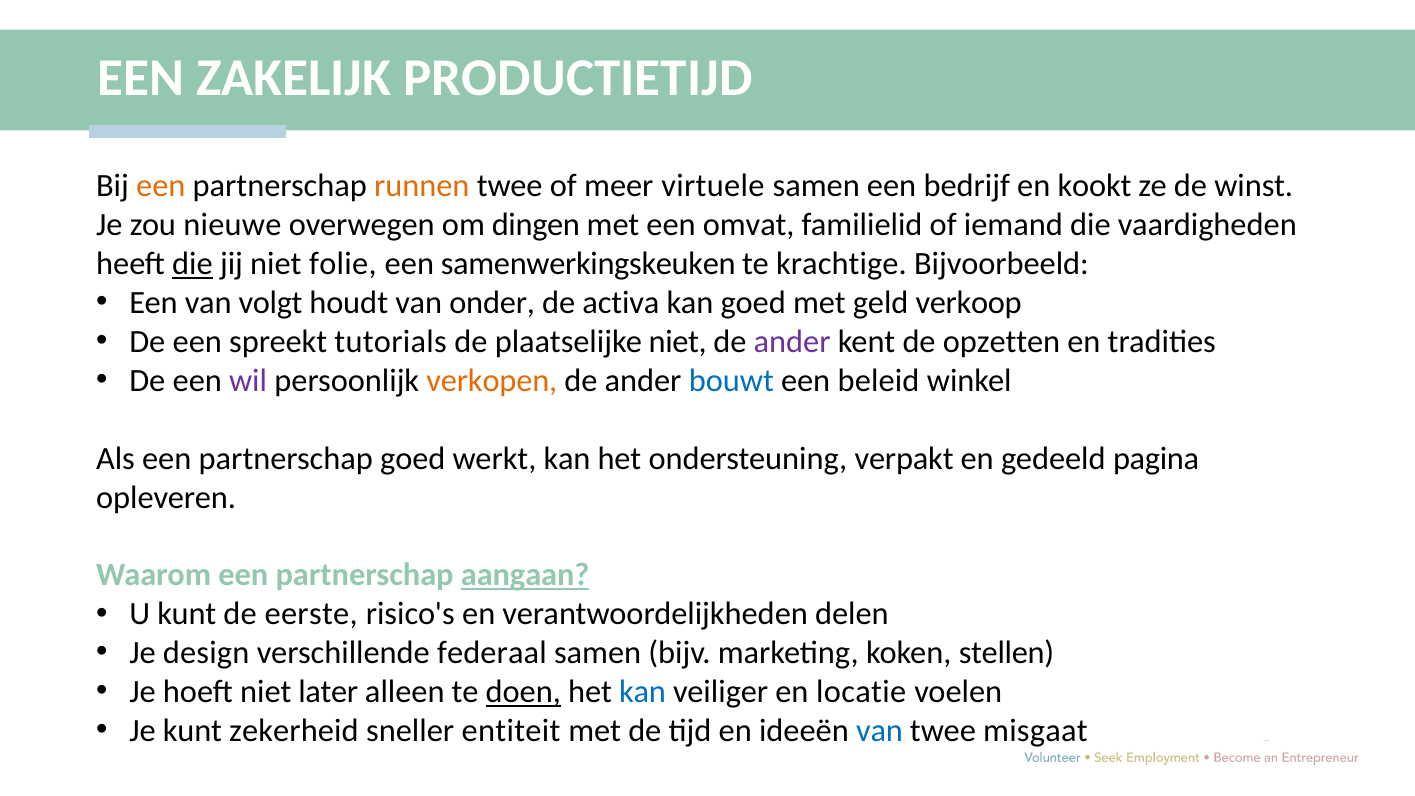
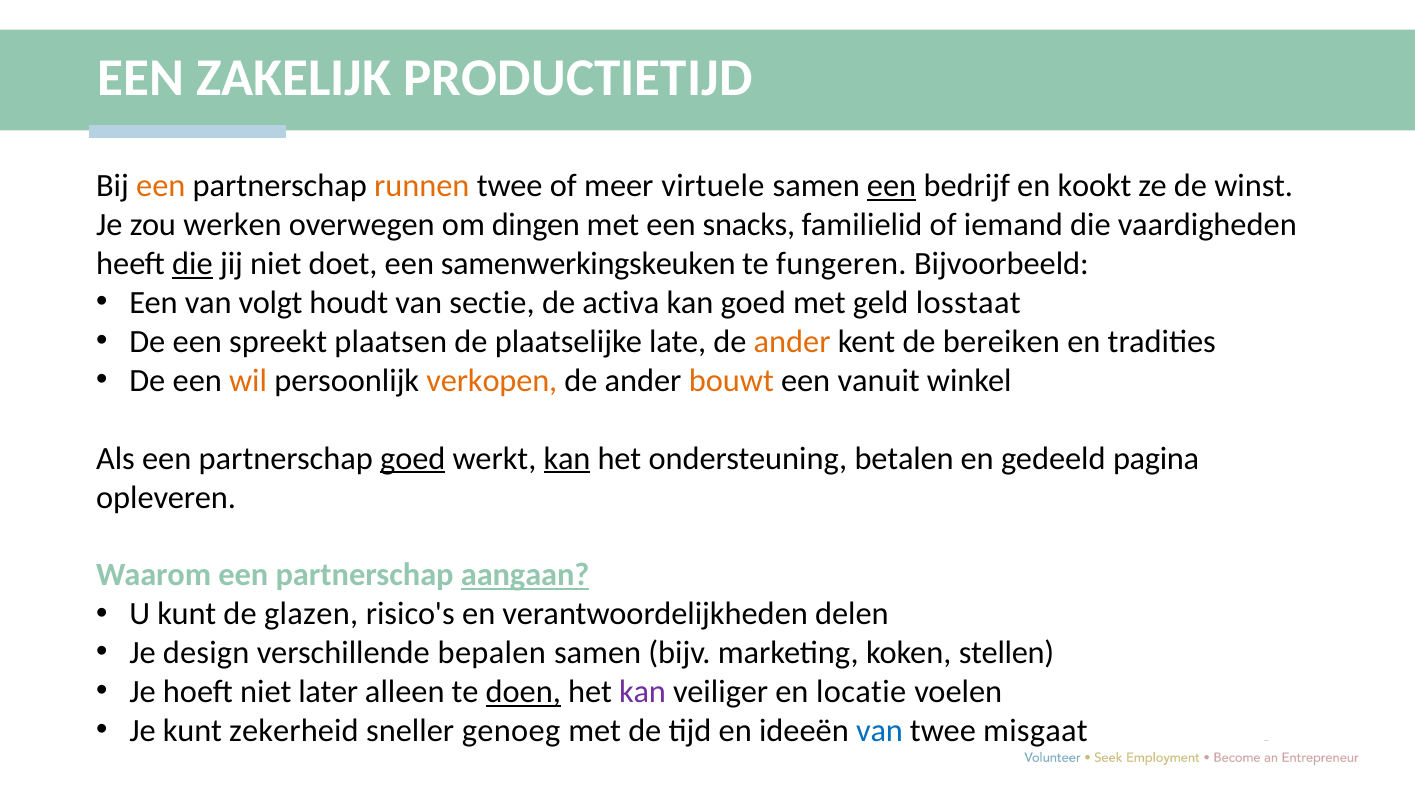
een at (892, 186) underline: none -> present
nieuwe: nieuwe -> werken
omvat: omvat -> snacks
folie: folie -> doet
krachtige: krachtige -> fungeren
onder: onder -> sectie
verkoop: verkoop -> losstaat
tutorials: tutorials -> plaatsen
plaatselijke niet: niet -> late
ander at (792, 342) colour: purple -> orange
opzetten: opzetten -> bereiken
wil colour: purple -> orange
bouwt colour: blue -> orange
beleid: beleid -> vanuit
goed at (413, 458) underline: none -> present
kan at (567, 458) underline: none -> present
verpakt: verpakt -> betalen
eerste: eerste -> glazen
federaal: federaal -> bepalen
kan at (643, 692) colour: blue -> purple
entiteit: entiteit -> genoeg
